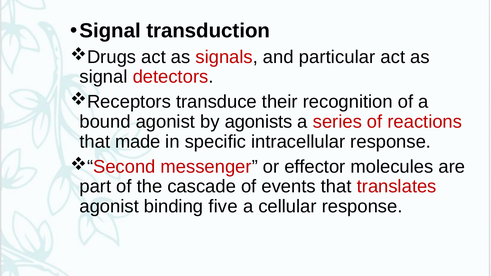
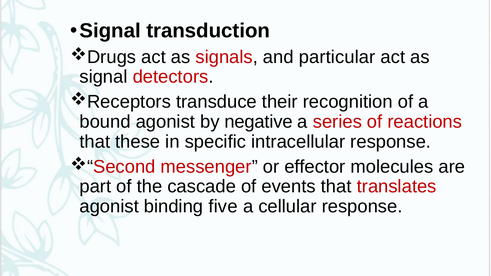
agonists: agonists -> negative
made: made -> these
